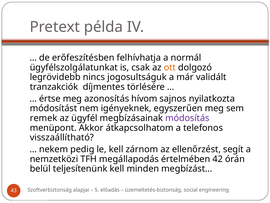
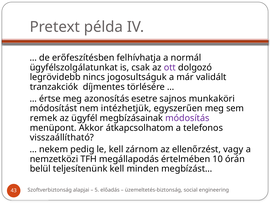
ott colour: orange -> purple
hívom: hívom -> esetre
nyilatkozta: nyilatkozta -> munkaköri
igényeknek: igényeknek -> intézhetjük
segít: segít -> vagy
42: 42 -> 10
